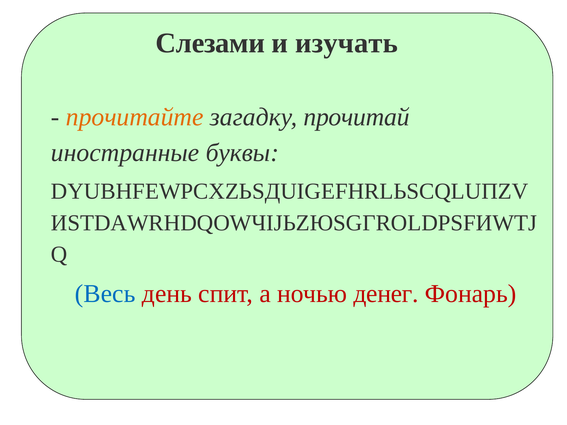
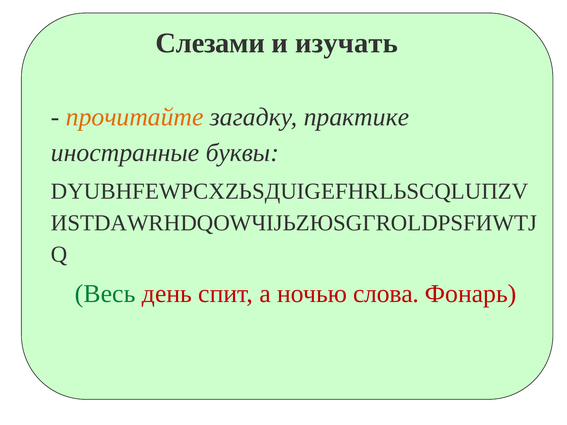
прочитай: прочитай -> практике
Весь colour: blue -> green
денег: денег -> слова
